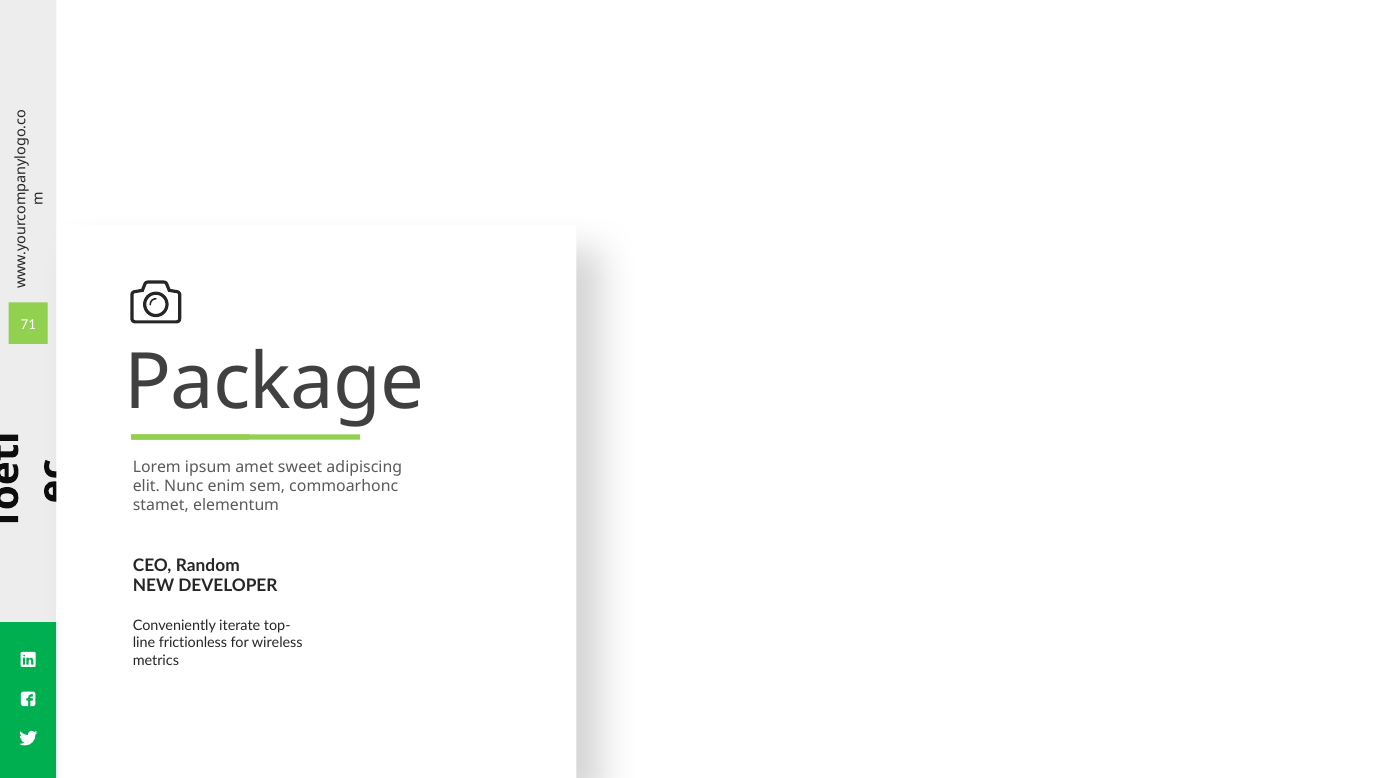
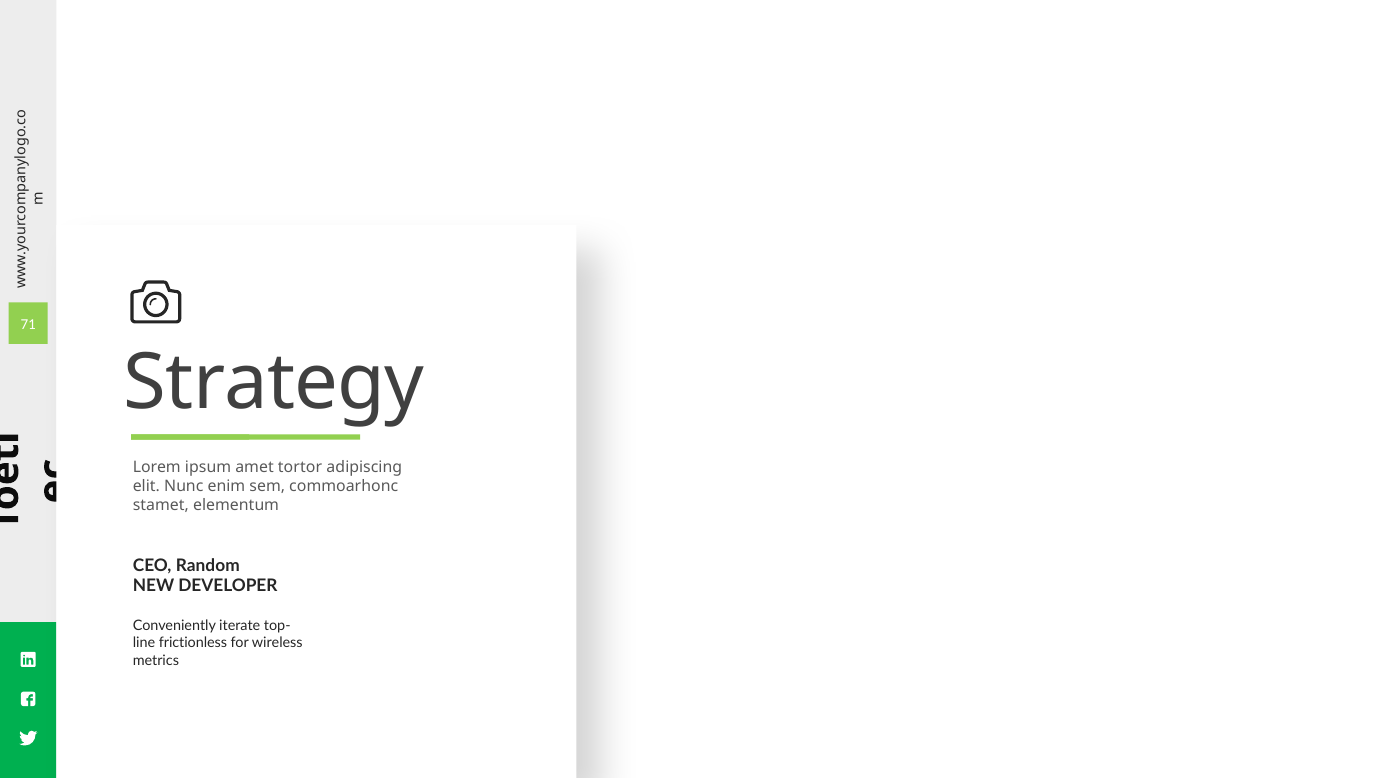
Package: Package -> Strategy
sweet: sweet -> tortor
